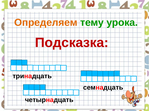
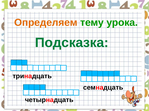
Подсказка colour: red -> green
